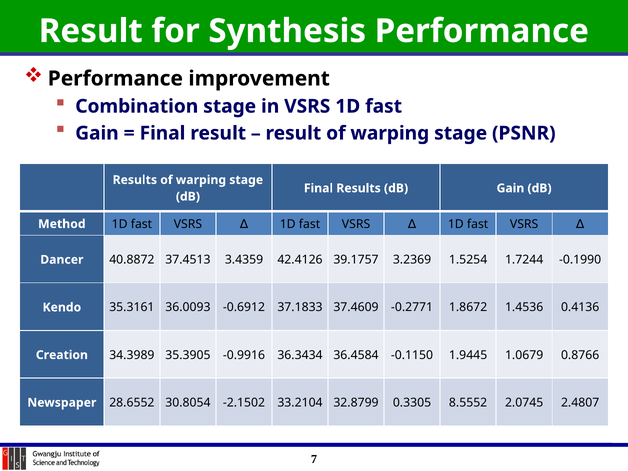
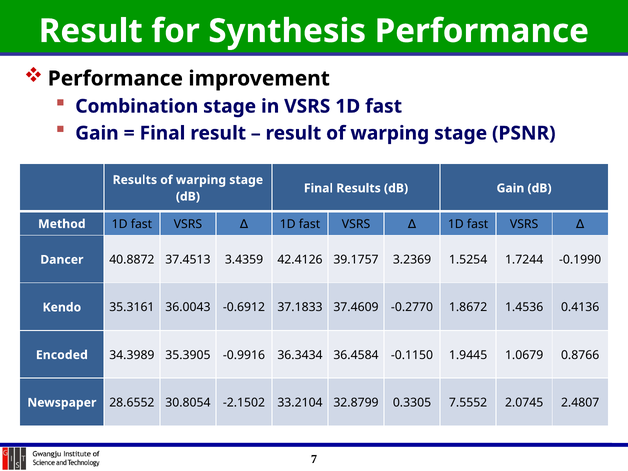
36.0093: 36.0093 -> 36.0043
-0.2771: -0.2771 -> -0.2770
Creation: Creation -> Encoded
8.5552: 8.5552 -> 7.5552
